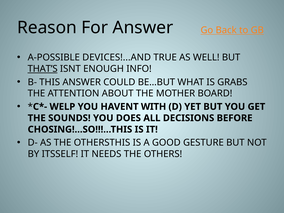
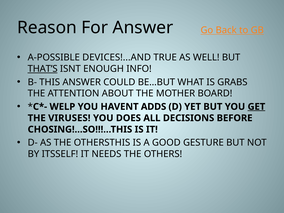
WITH: WITH -> ADDS
GET underline: none -> present
SOUNDS: SOUNDS -> VIRUSES
